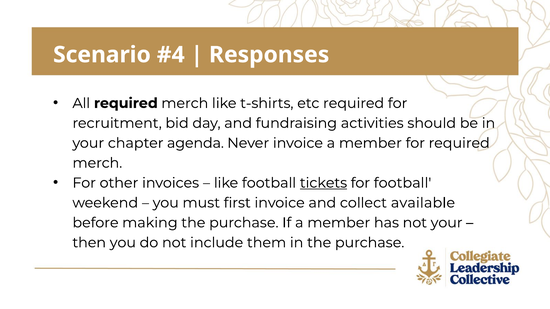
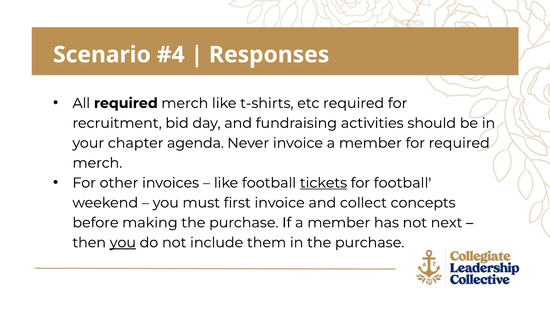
available: available -> concepts
not your: your -> next
you at (123, 243) underline: none -> present
